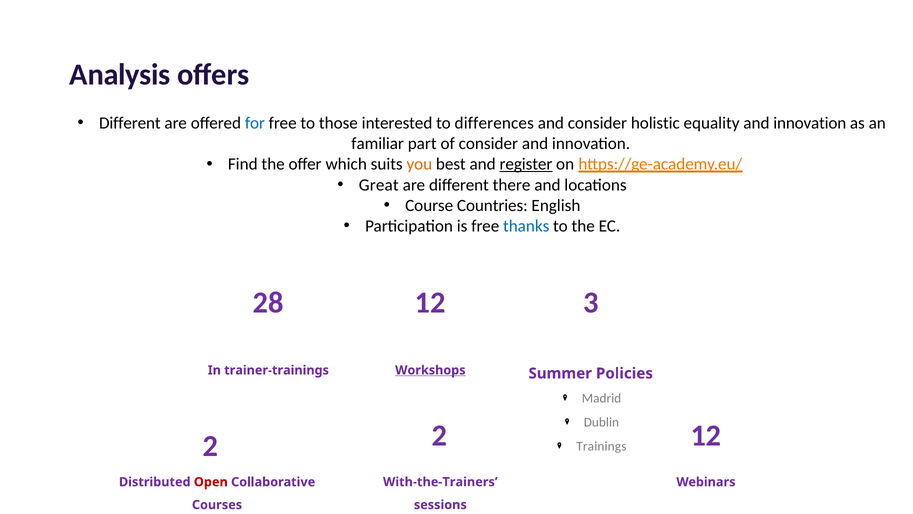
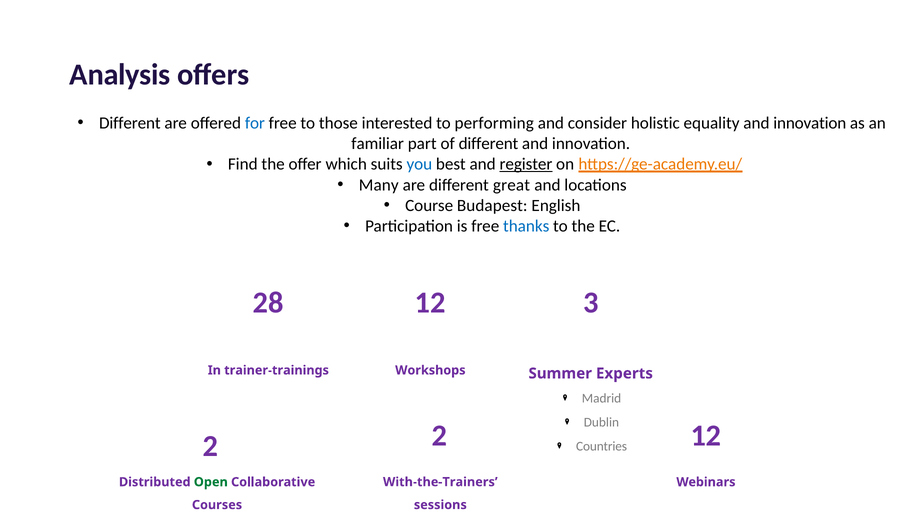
differences: differences -> performing
of consider: consider -> different
you colour: orange -> blue
Great: Great -> Many
there: there -> great
Countries: Countries -> Budapest
Workshops underline: present -> none
Policies: Policies -> Experts
Trainings: Trainings -> Countries
Open colour: red -> green
